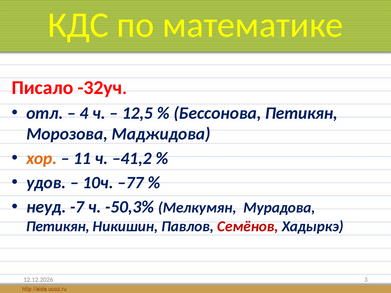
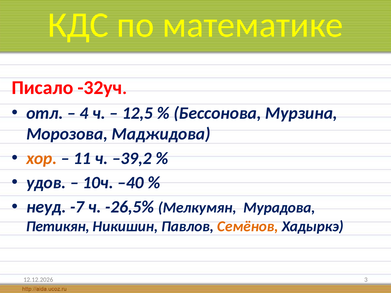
Бессонова Петикян: Петикян -> Мурзина
–41,2: –41,2 -> –39,2
–77: –77 -> –40
-50,3%: -50,3% -> -26,5%
Семёнов colour: red -> orange
